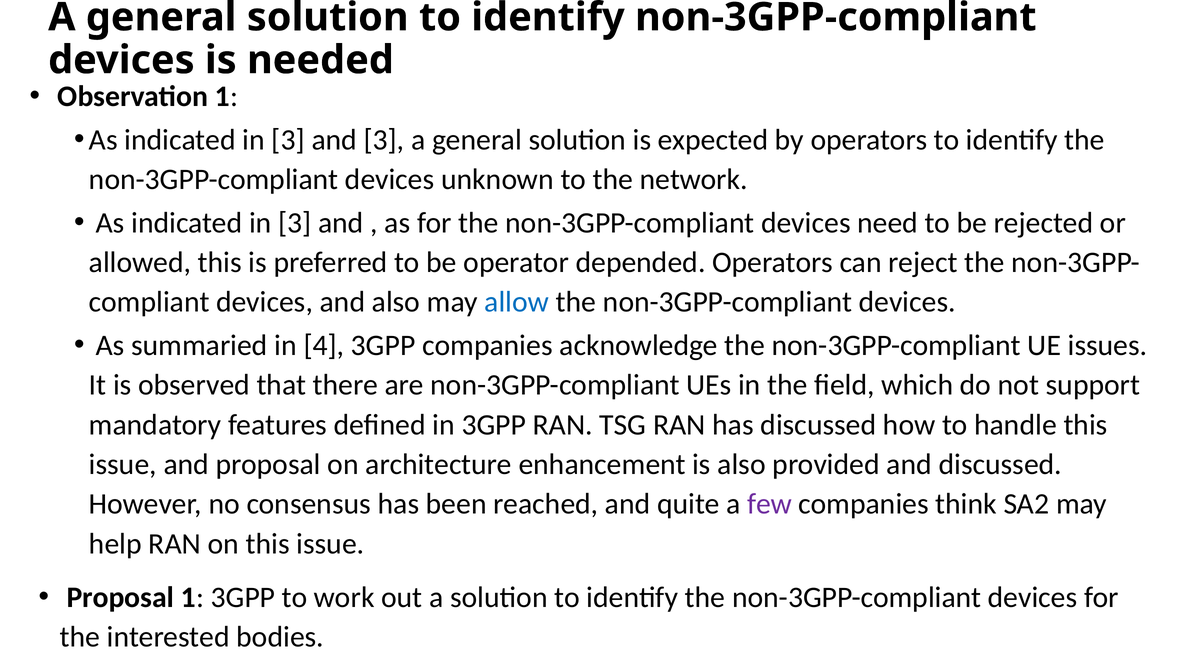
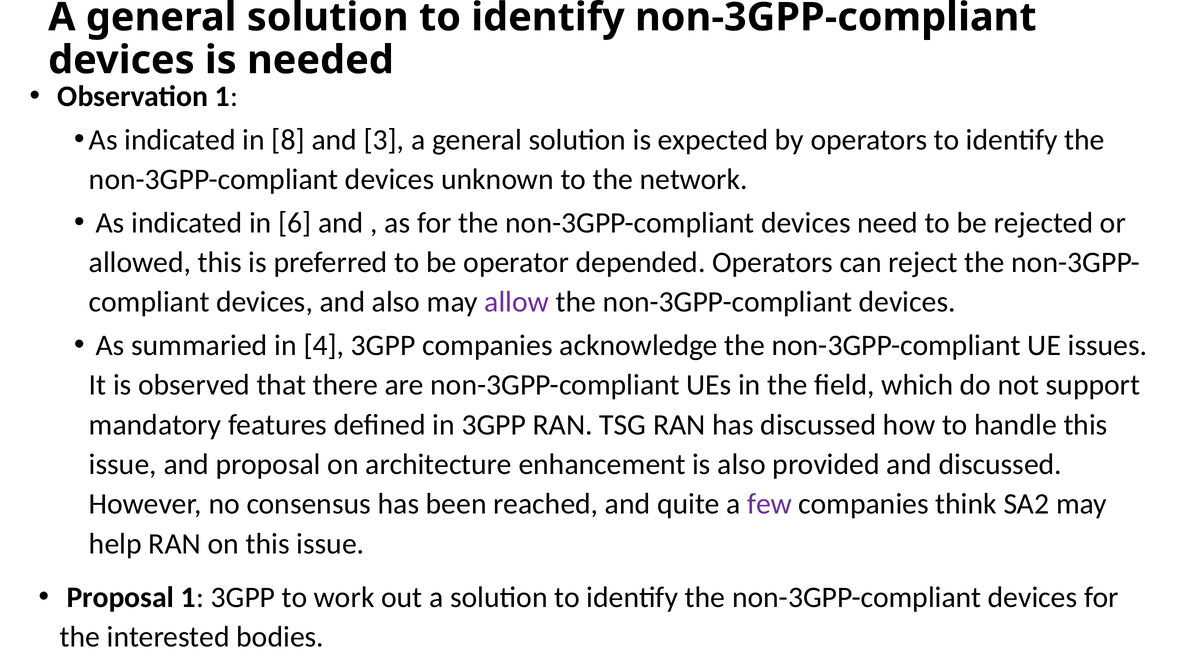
3 at (288, 140): 3 -> 8
3 at (295, 223): 3 -> 6
allow colour: blue -> purple
